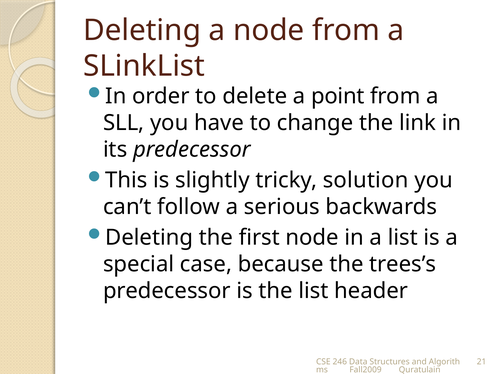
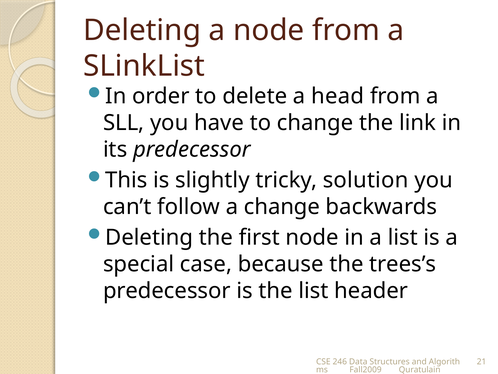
point: point -> head
a serious: serious -> change
